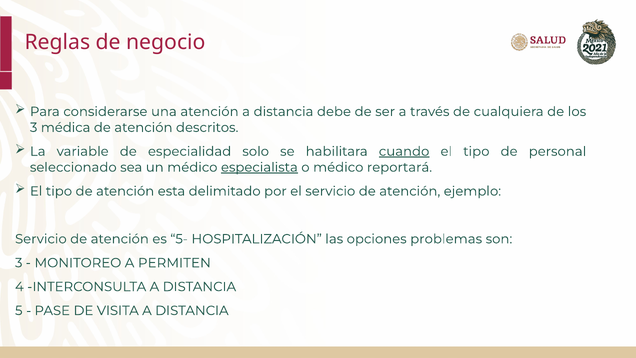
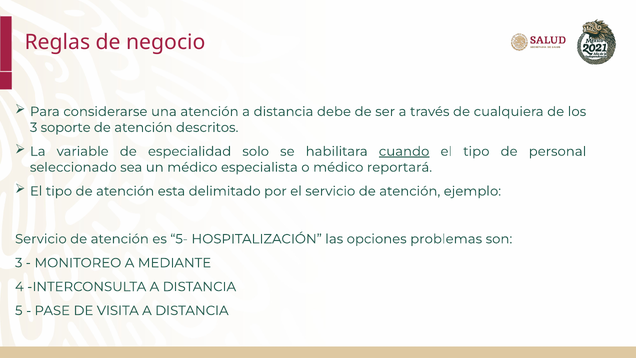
médica: médica -> soporte
especialista underline: present -> none
PERMITEN: PERMITEN -> MEDIANTE
